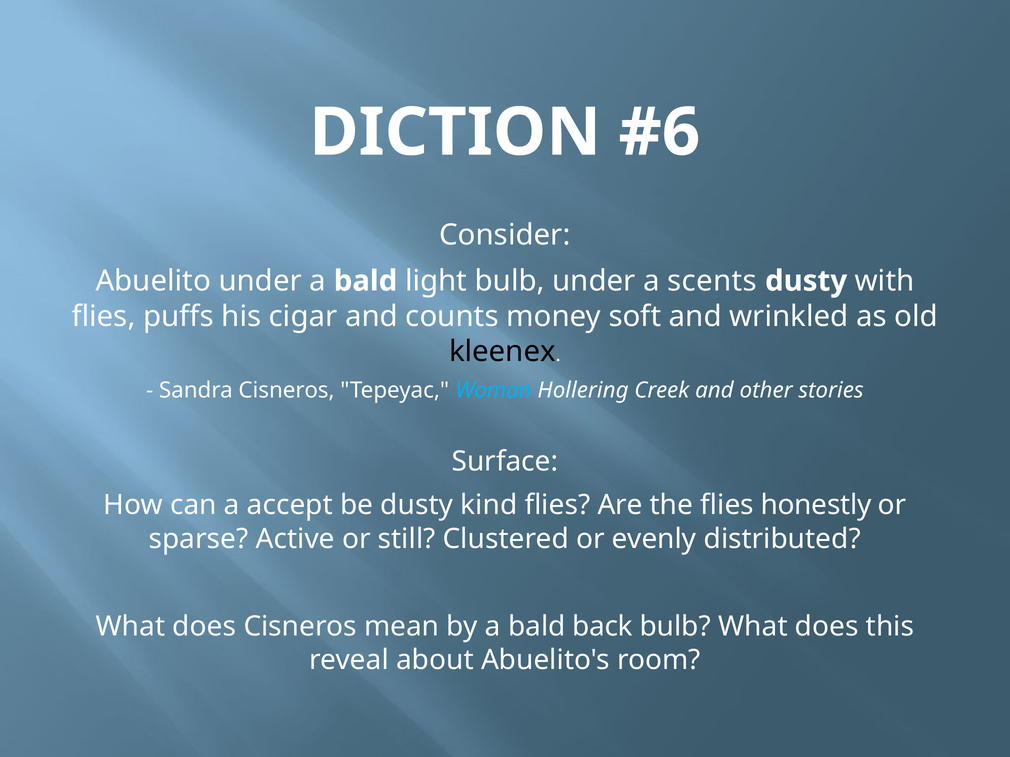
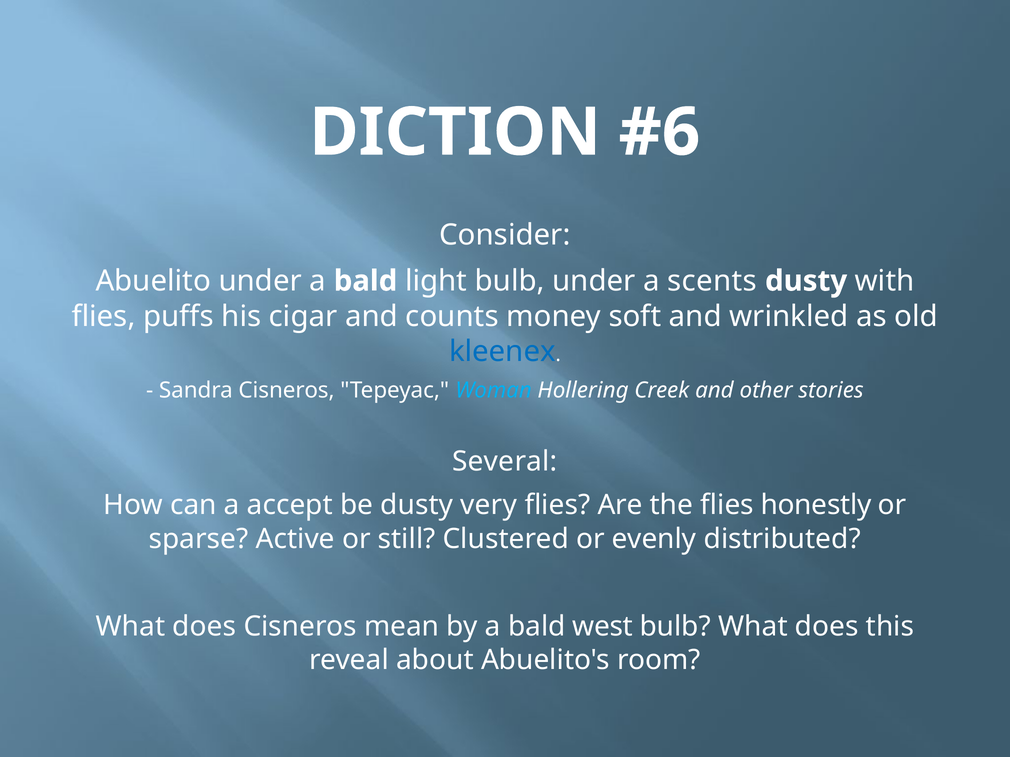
kleenex colour: black -> blue
Surface: Surface -> Several
kind: kind -> very
back: back -> west
